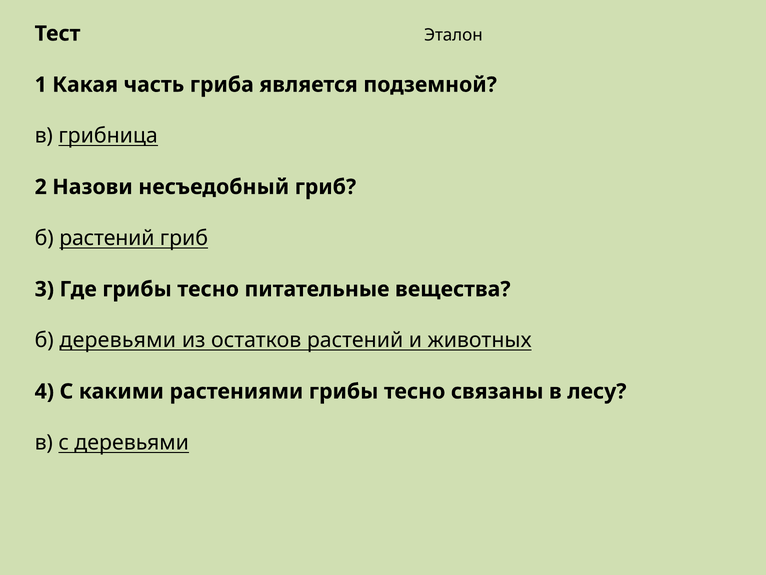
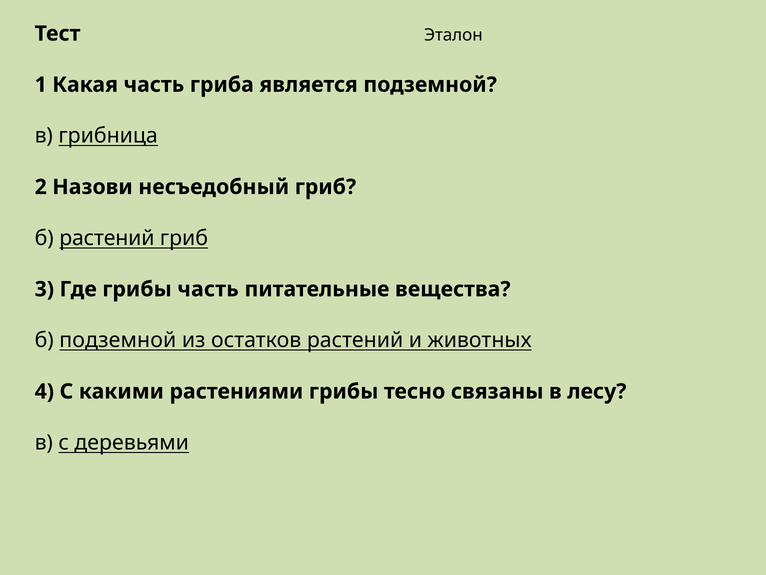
Где грибы тесно: тесно -> часть
б деревьями: деревьями -> подземной
